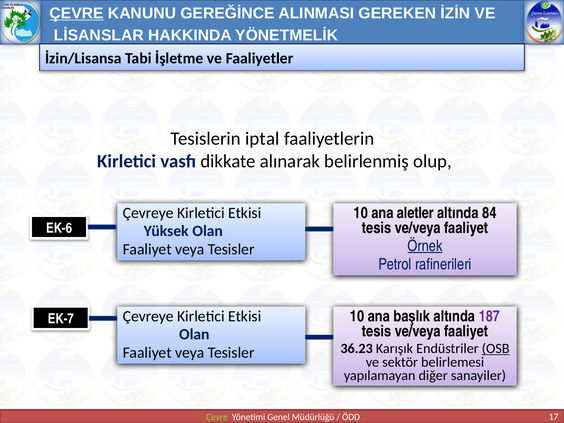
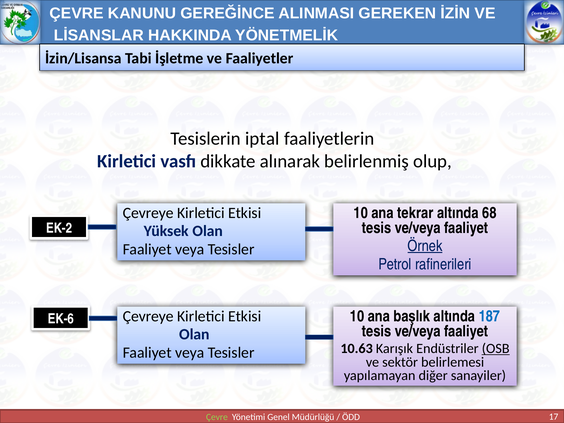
ÇEVRE at (77, 13) underline: present -> none
aletler: aletler -> tekrar
84: 84 -> 68
EK-6: EK-6 -> EK-2
187 colour: purple -> blue
EK-7: EK-7 -> EK-6
36.23: 36.23 -> 10.63
